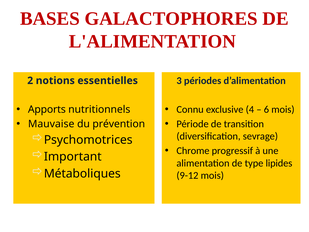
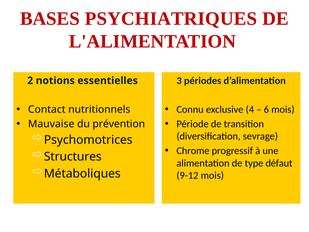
GALACTOPHORES: GALACTOPHORES -> PSYCHIATRIQUES
Apports: Apports -> Contact
Important: Important -> Structures
lipides: lipides -> défaut
